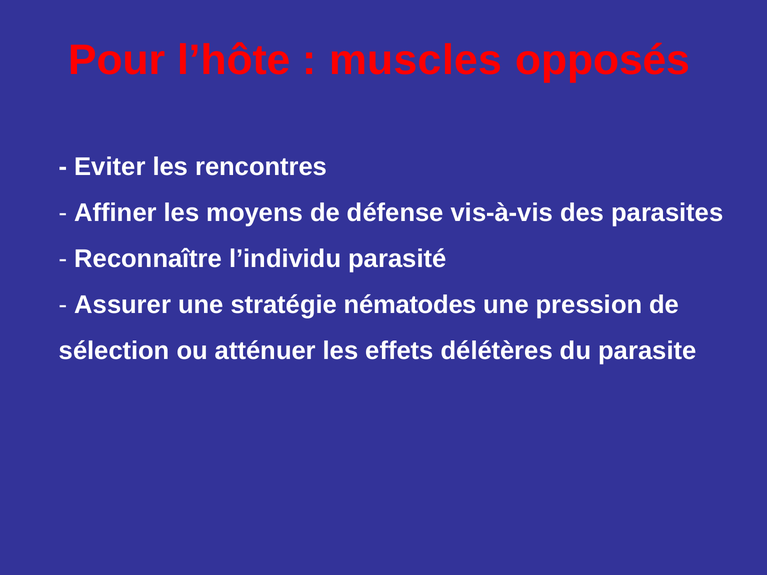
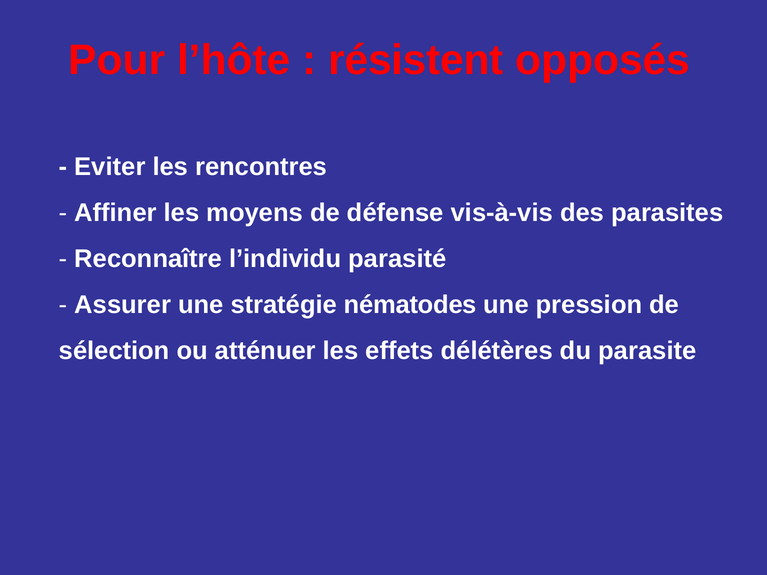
muscles: muscles -> résistent
